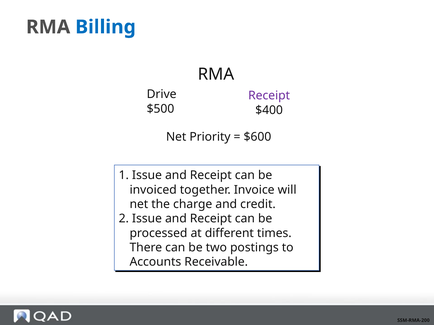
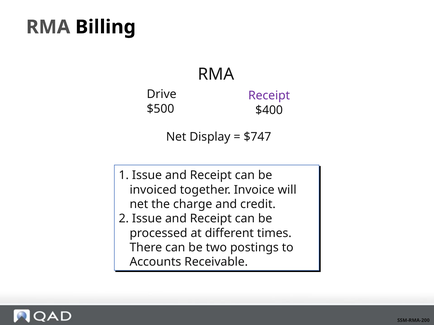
Billing colour: blue -> black
Priority: Priority -> Display
$600: $600 -> $747
